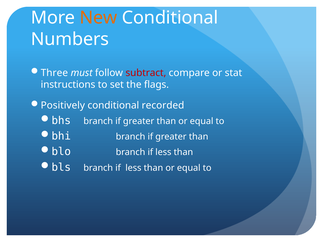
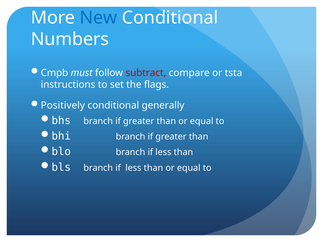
New colour: orange -> blue
Three: Three -> Cmpb
stat: stat -> tsta
recorded: recorded -> generally
